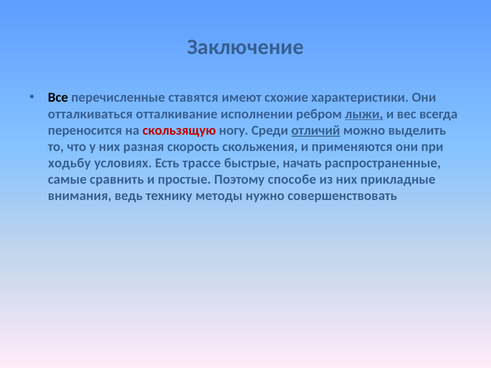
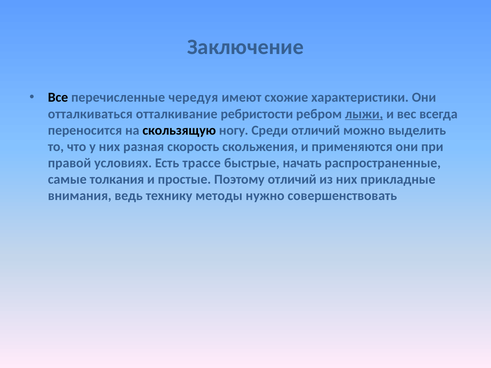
ставятся: ставятся -> чередуя
исполнении: исполнении -> ребристости
скользящую colour: red -> black
отличий at (316, 130) underline: present -> none
ходьбу: ходьбу -> правой
сравнить: сравнить -> толкания
Поэтому способе: способе -> отличий
